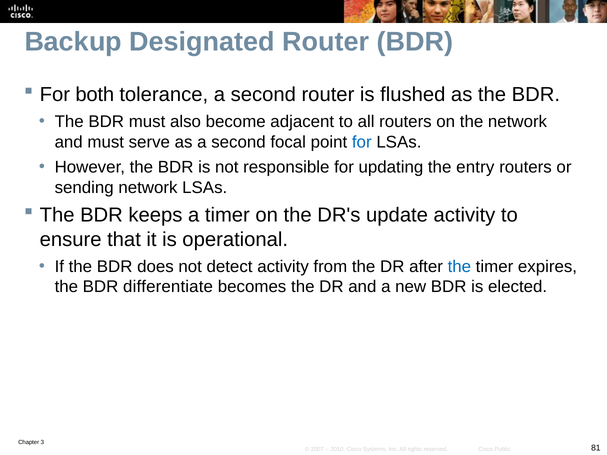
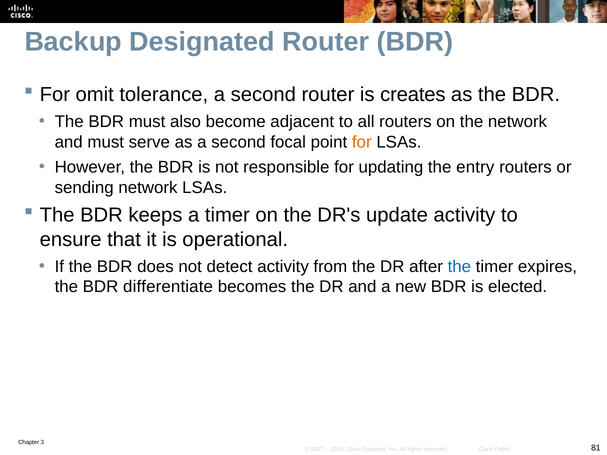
both: both -> omit
flushed: flushed -> creates
for at (362, 142) colour: blue -> orange
